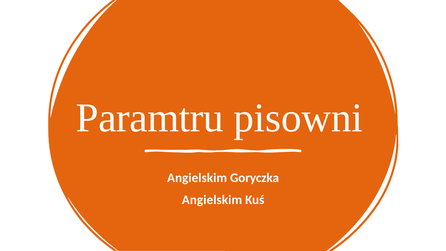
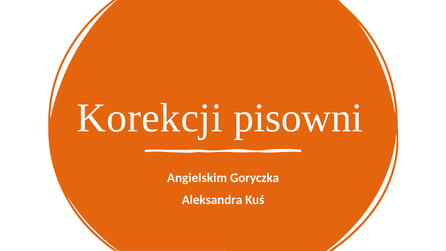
Paramtru: Paramtru -> Korekcji
Angielskim at (212, 200): Angielskim -> Aleksandra
